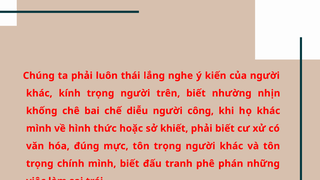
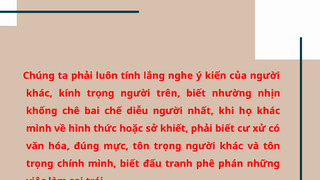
thái: thái -> tính
công: công -> nhất
